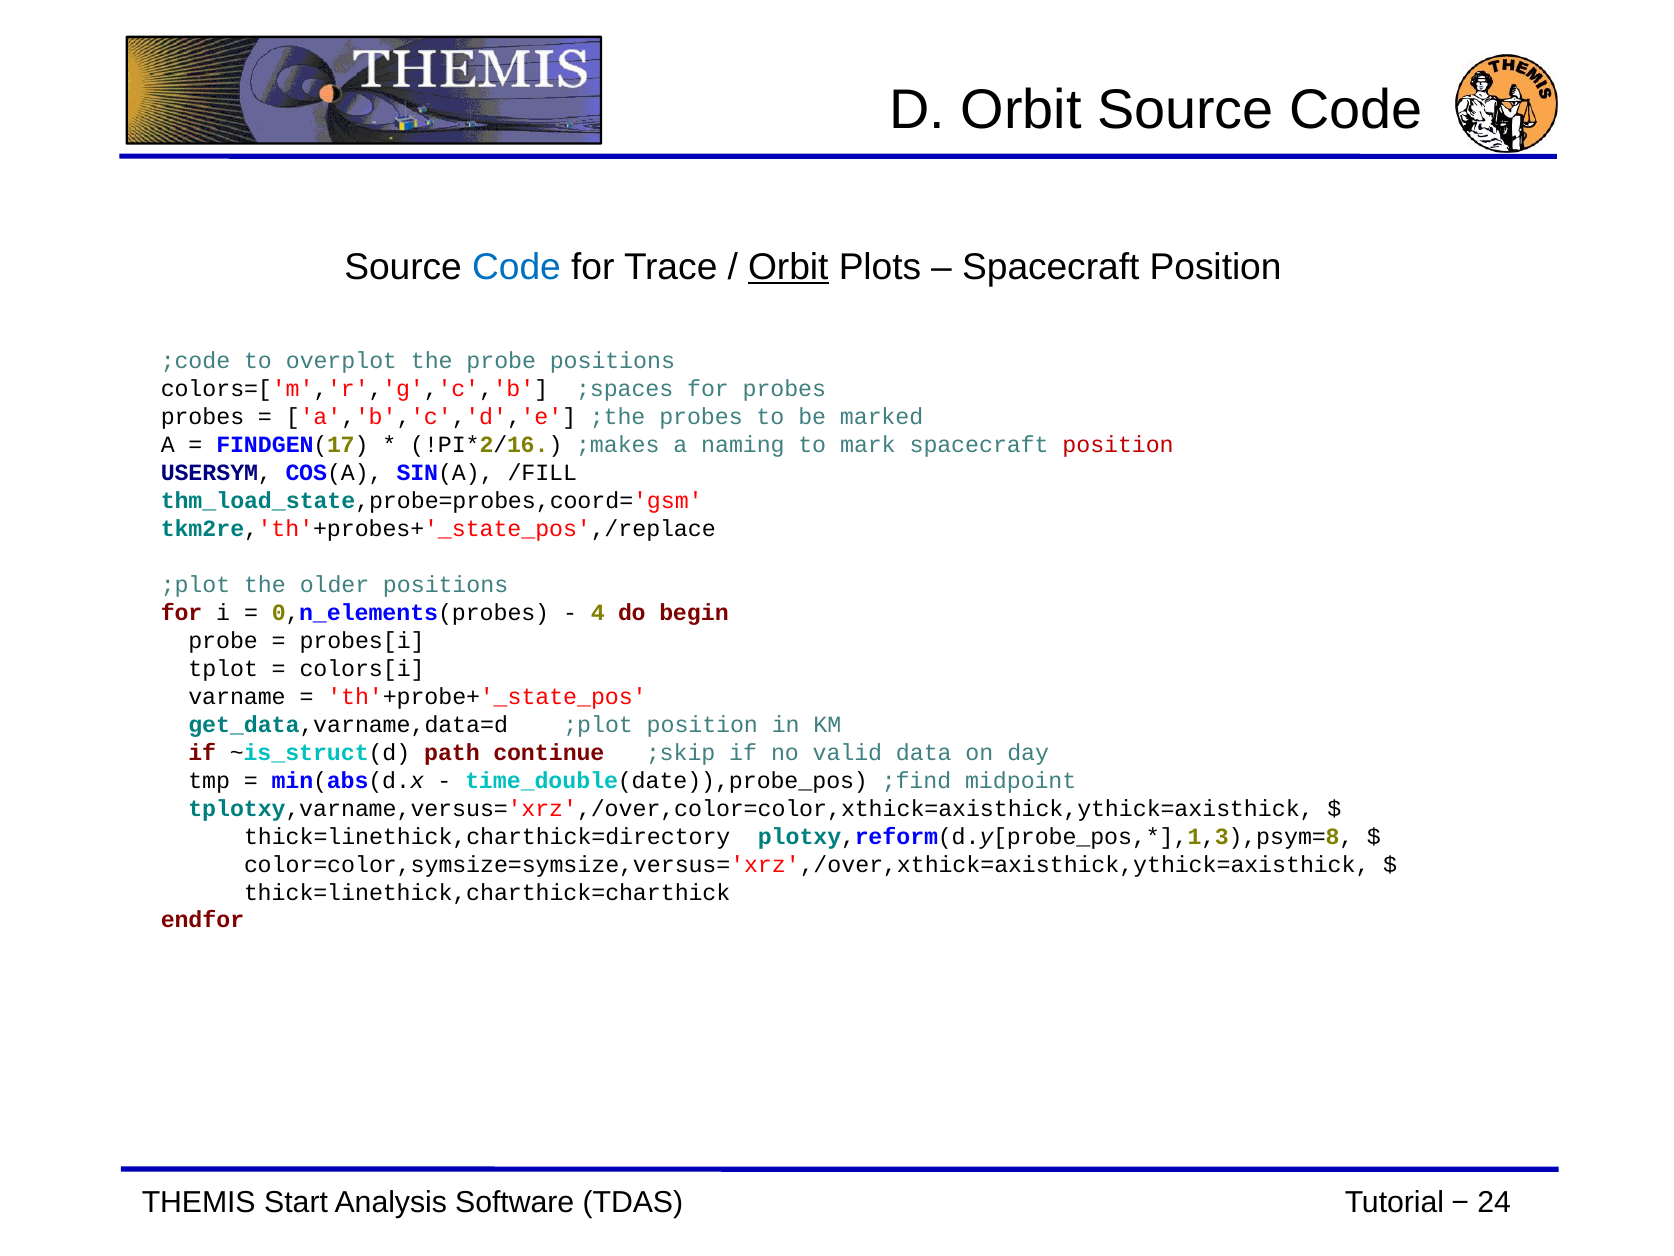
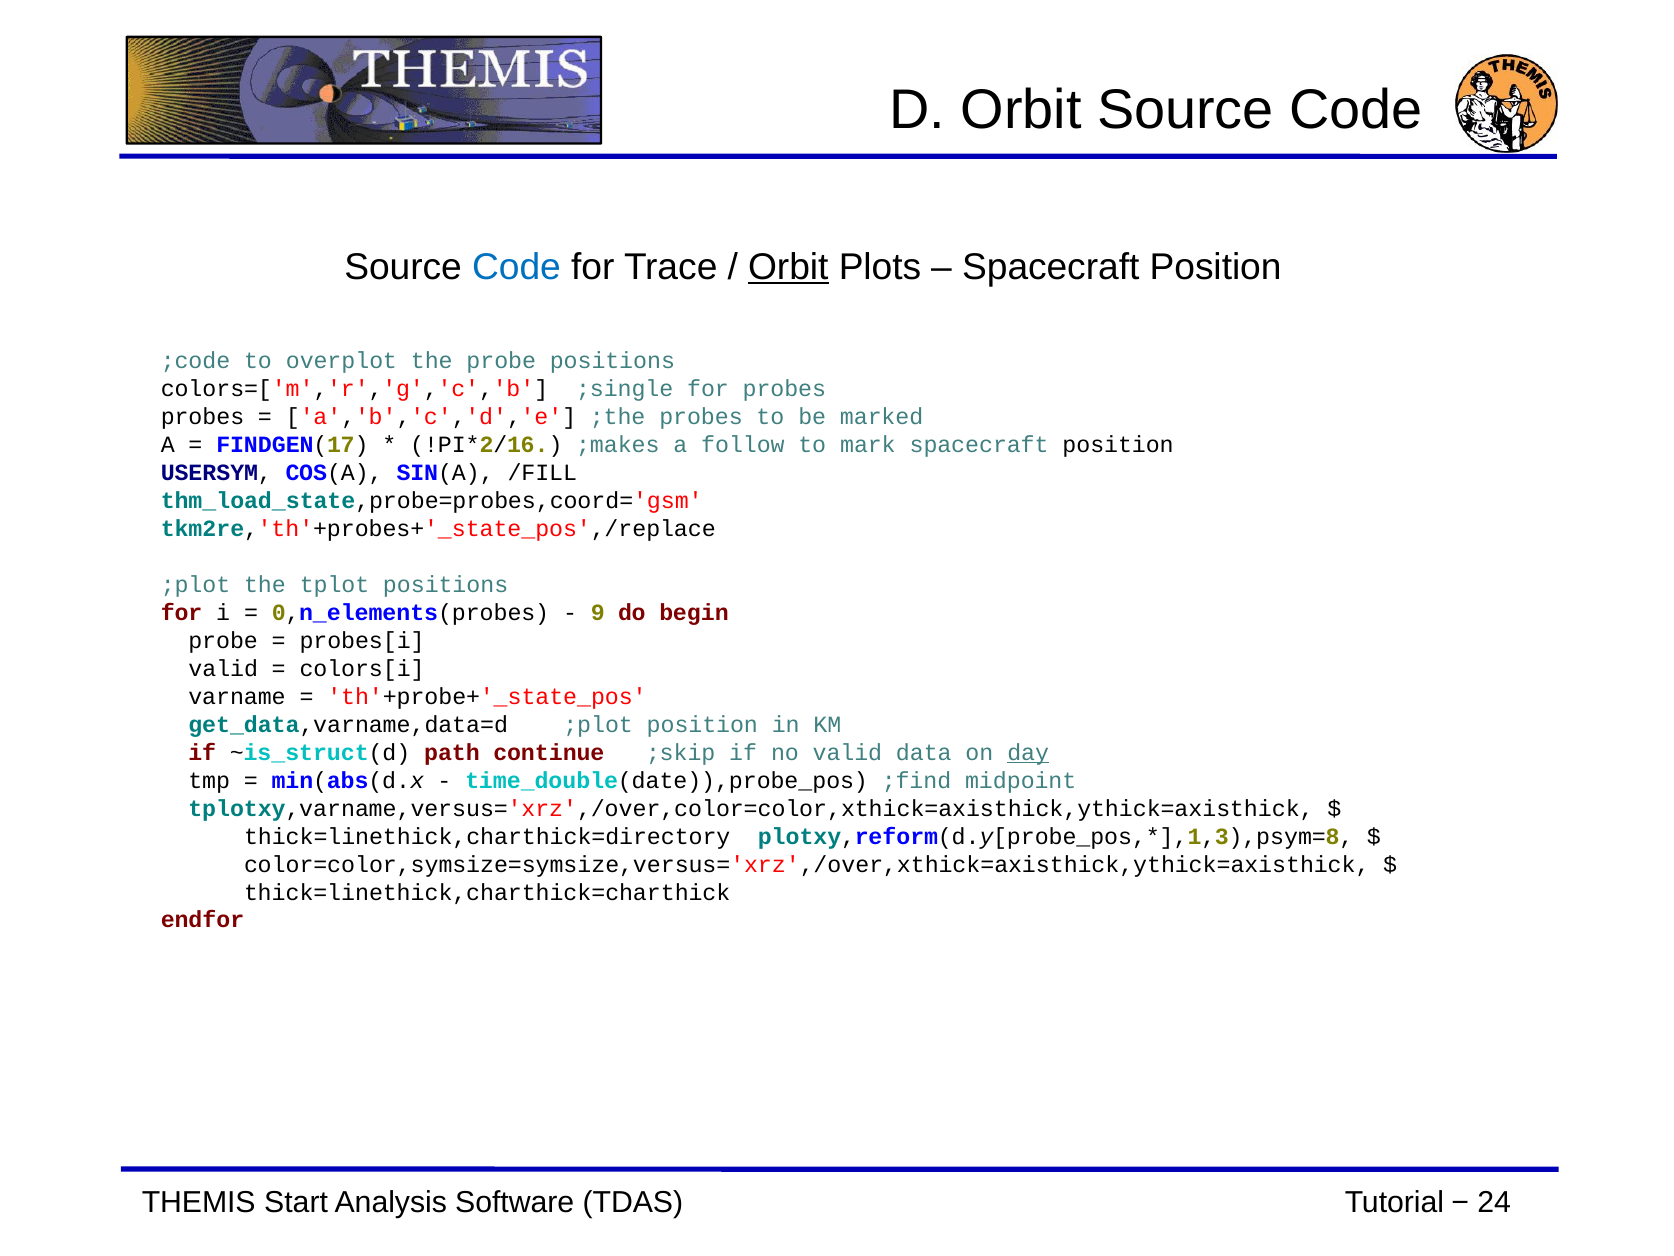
;spaces: ;spaces -> ;single
naming: naming -> follow
position at (1118, 445) colour: red -> black
older: older -> tplot
4: 4 -> 9
tplot at (223, 668): tplot -> valid
day underline: none -> present
